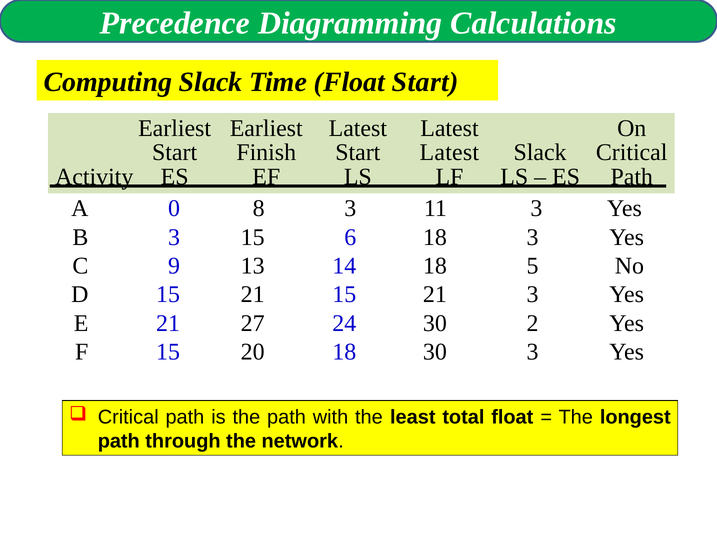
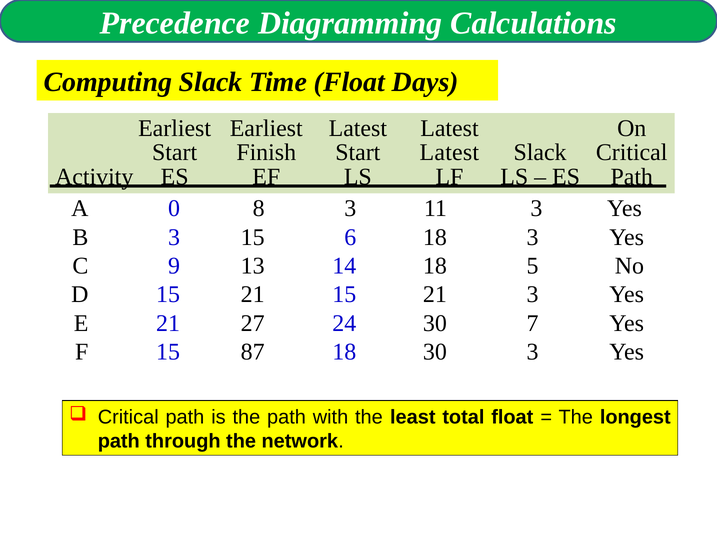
Float Start: Start -> Days
2: 2 -> 7
20: 20 -> 87
